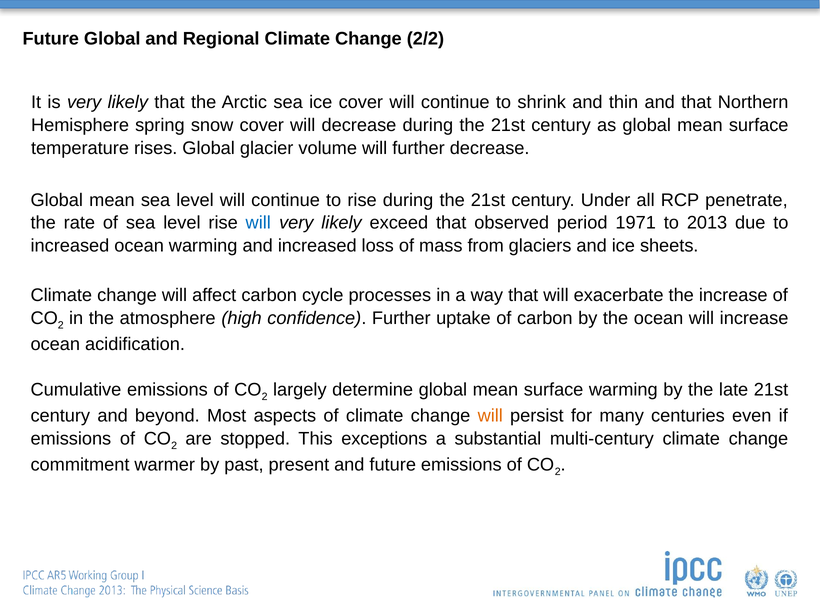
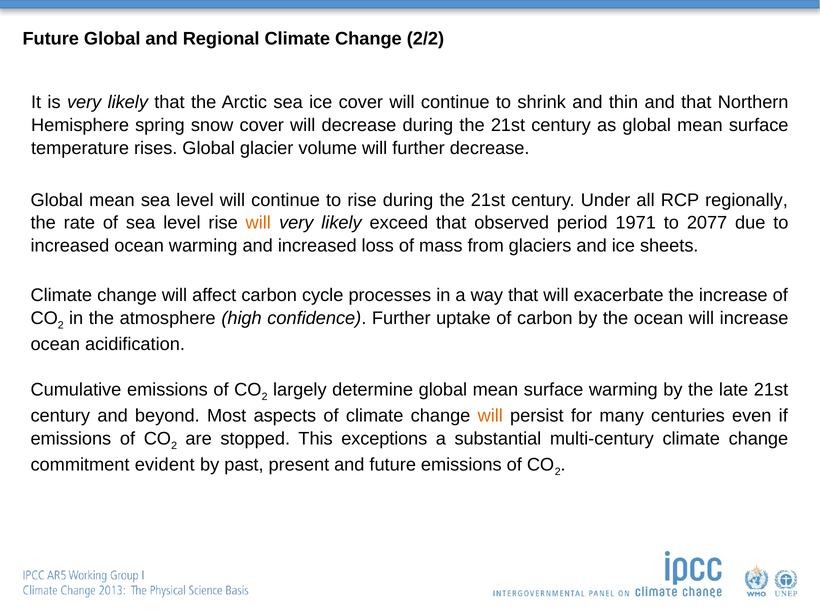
penetrate: penetrate -> regionally
will at (258, 223) colour: blue -> orange
2013: 2013 -> 2077
warmer: warmer -> evident
